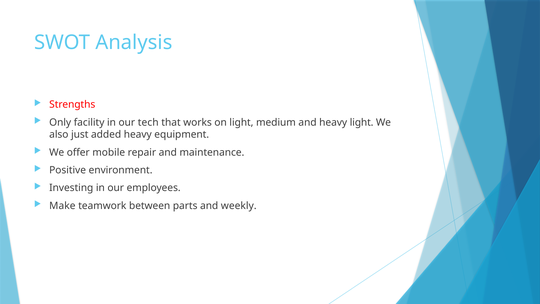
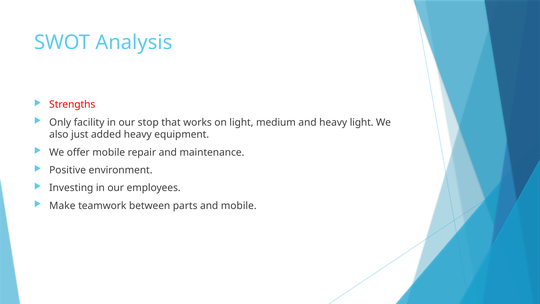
tech: tech -> stop
and weekly: weekly -> mobile
